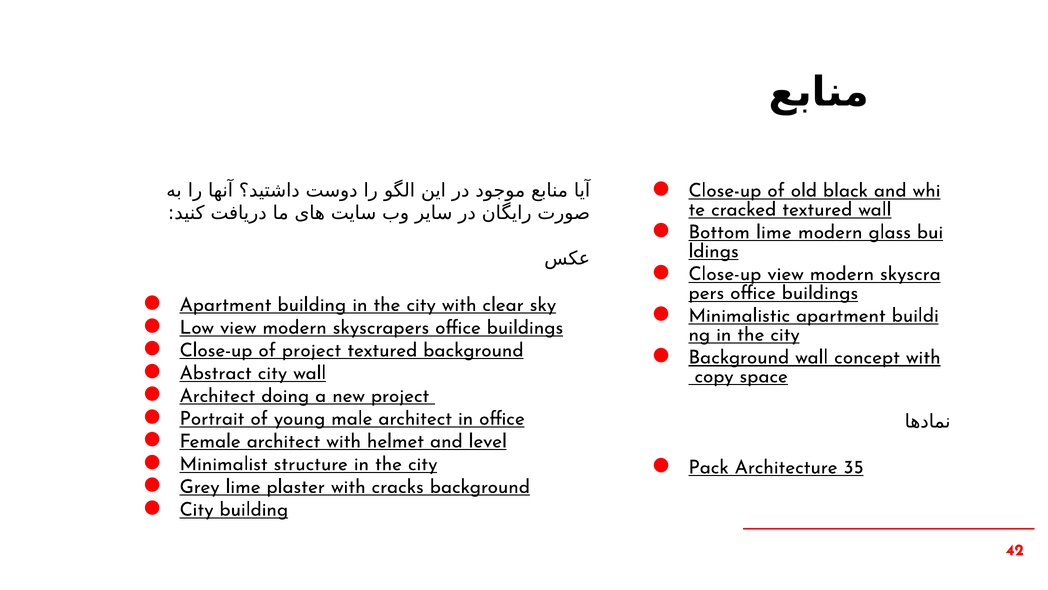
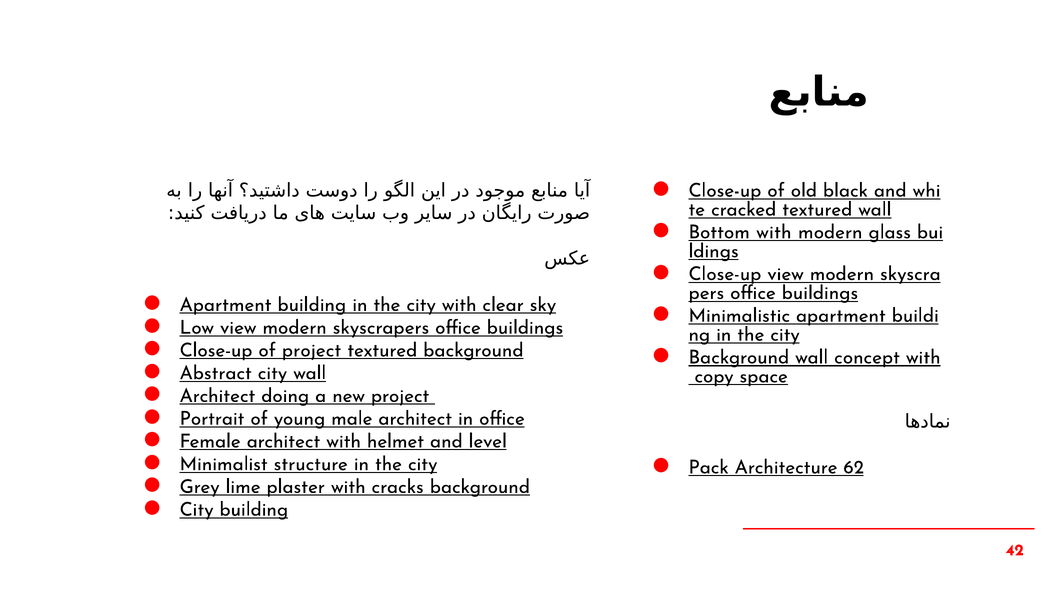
Bottom lime: lime -> with
35: 35 -> 62
